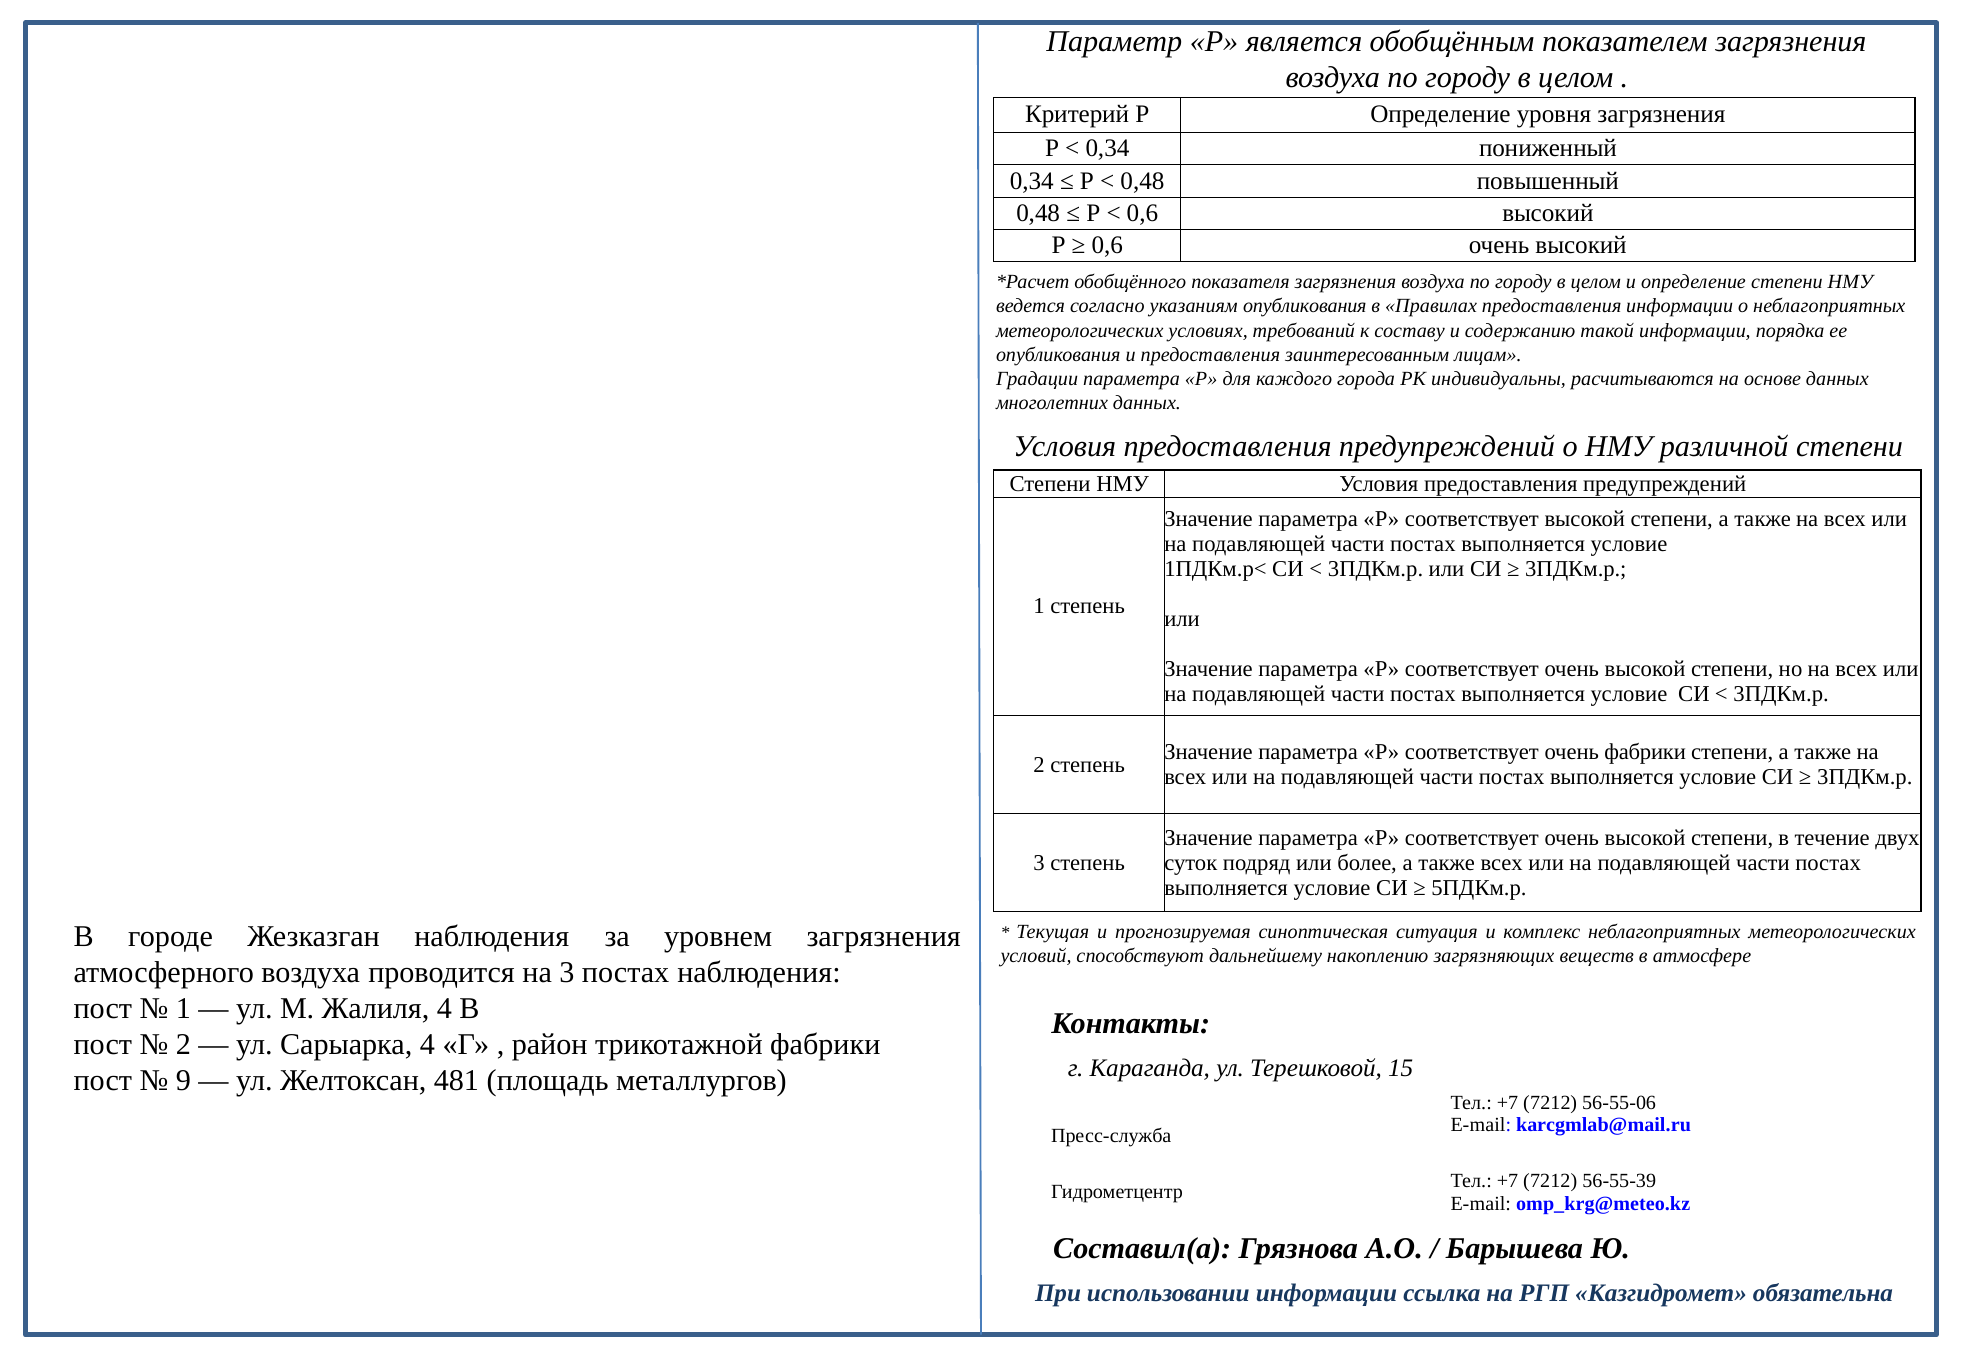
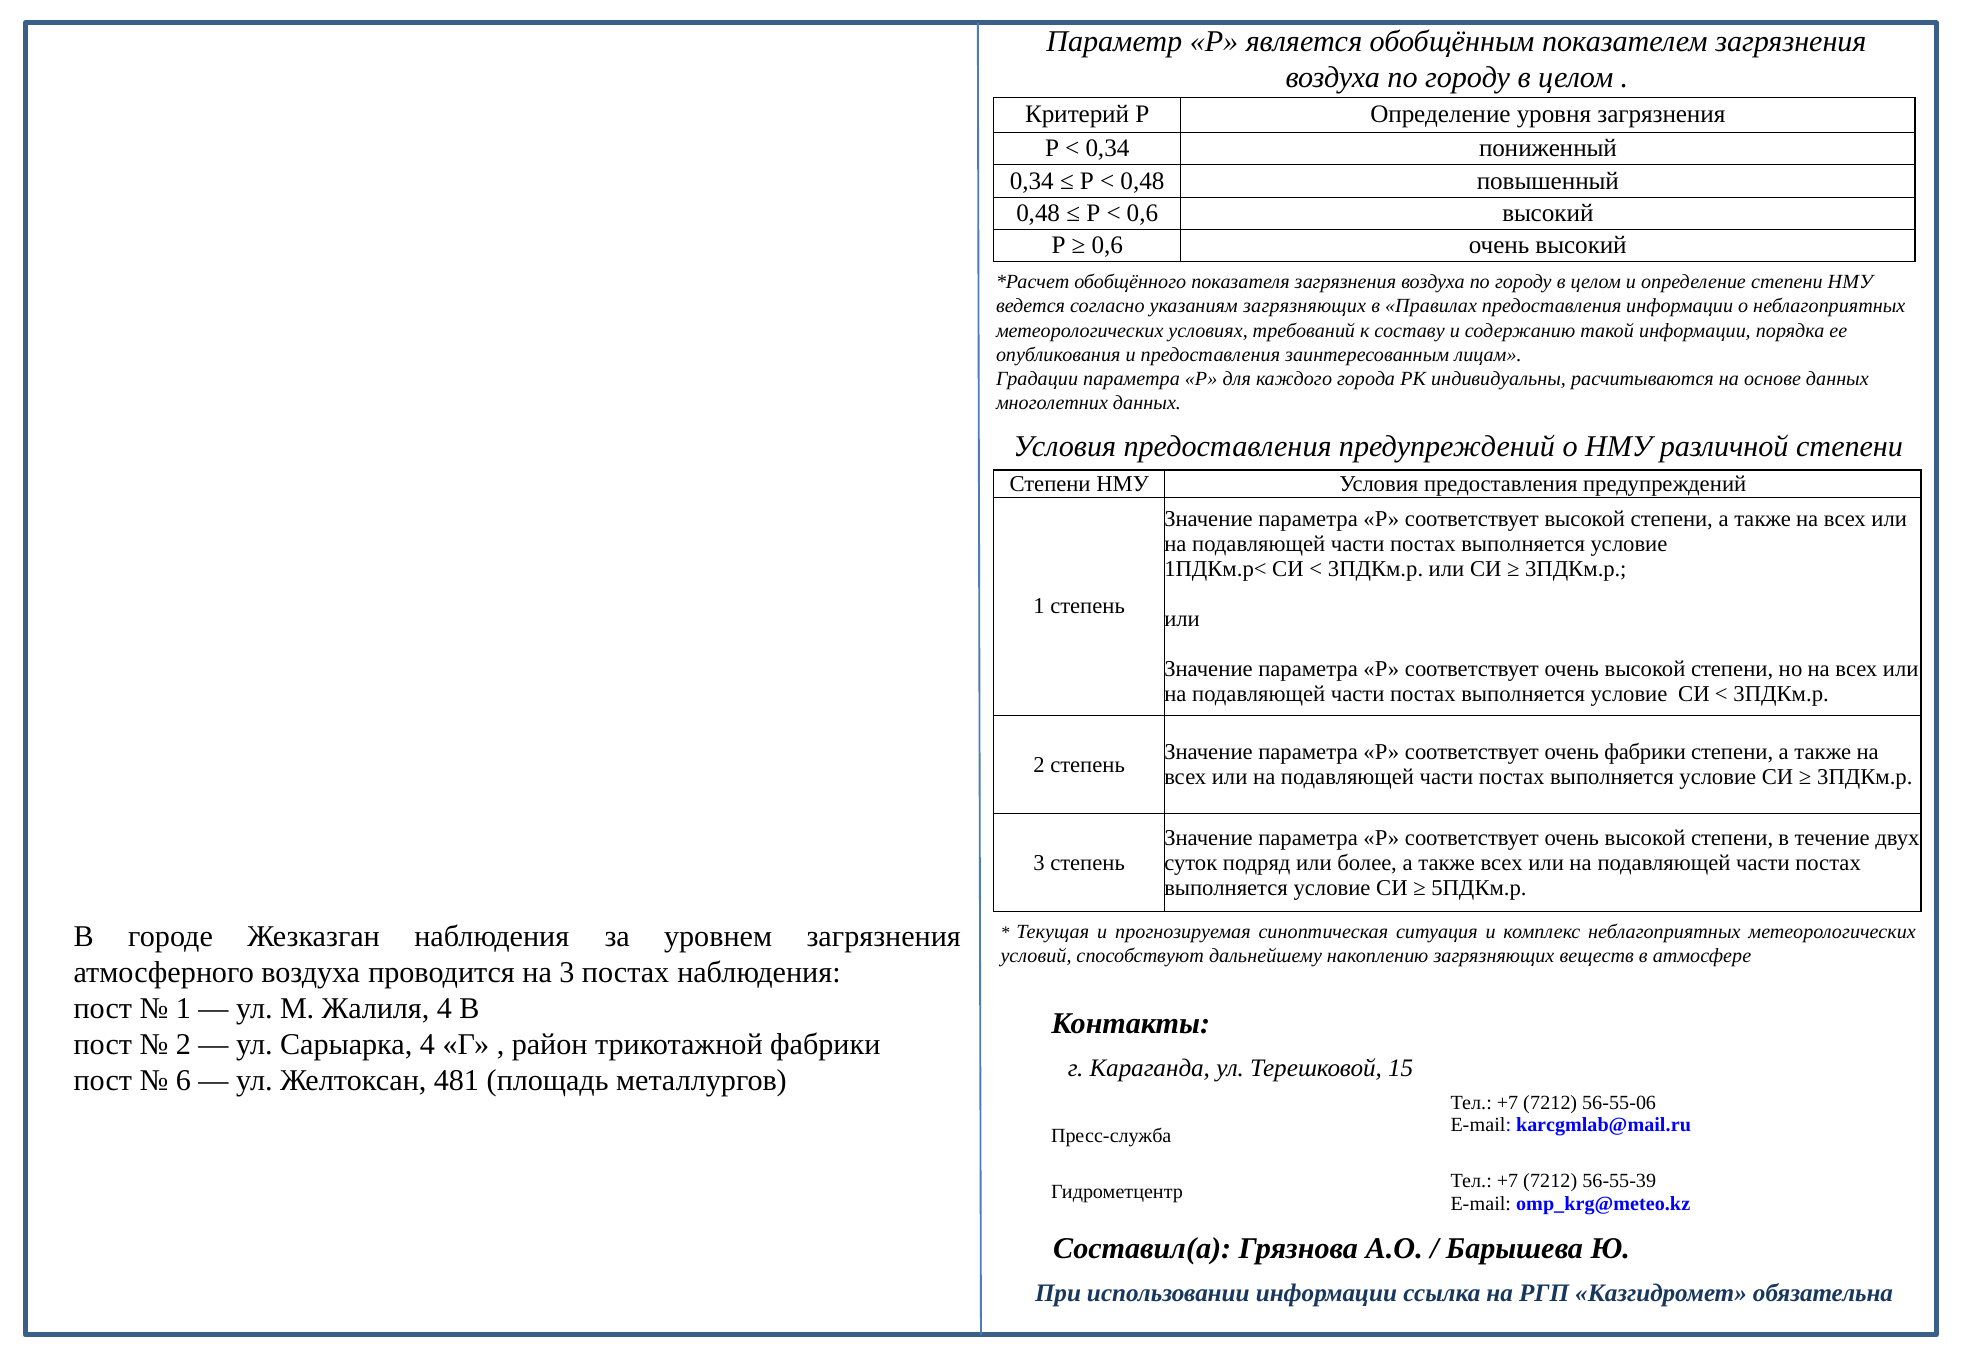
указаниям опубликования: опубликования -> загрязняющих
9: 9 -> 6
